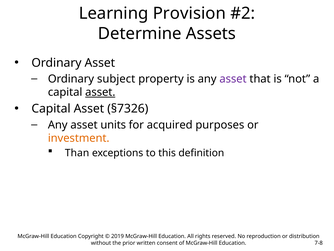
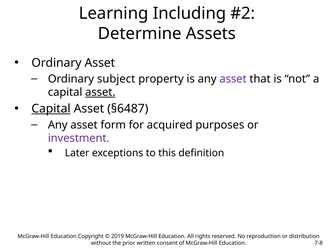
Provision: Provision -> Including
Capital at (51, 109) underline: none -> present
§7326: §7326 -> §6487
units: units -> form
investment colour: orange -> purple
Than: Than -> Later
